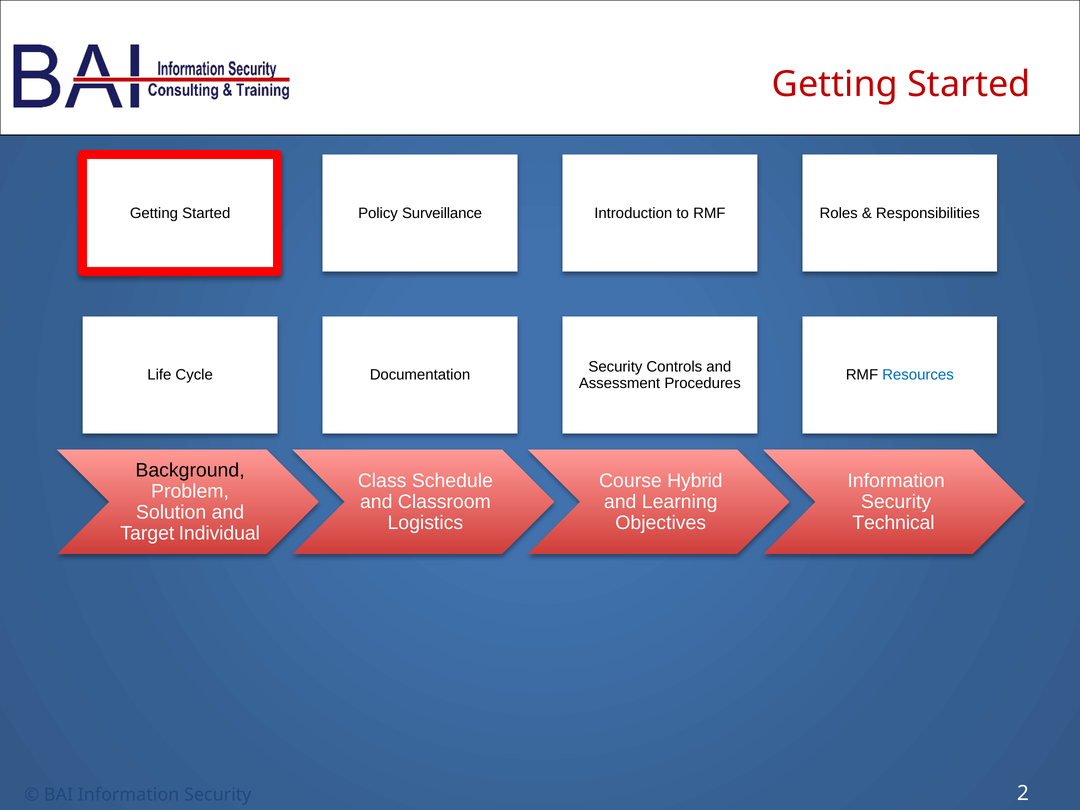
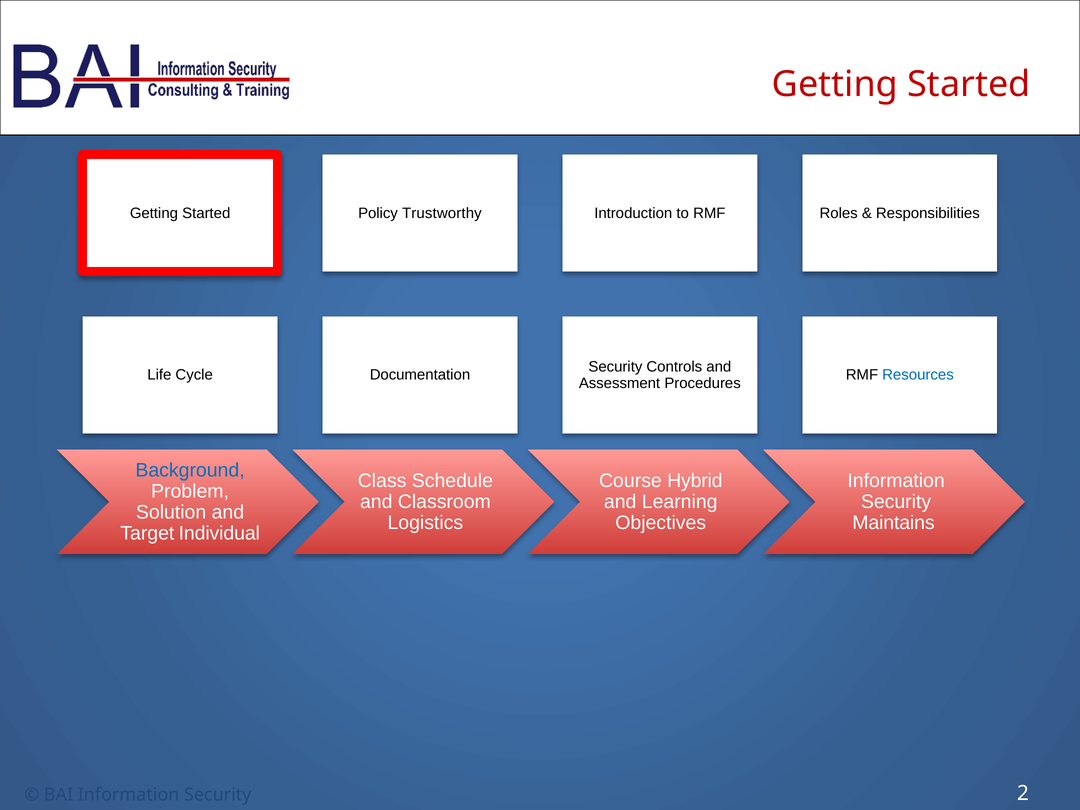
Surveillance: Surveillance -> Trustworthy
Background colour: black -> blue
Technical: Technical -> Maintains
